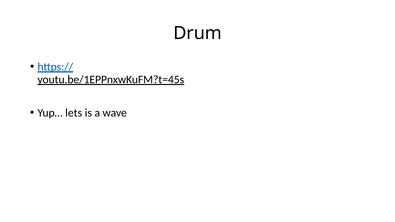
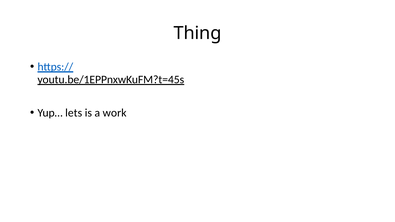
Drum: Drum -> Thing
wave: wave -> work
